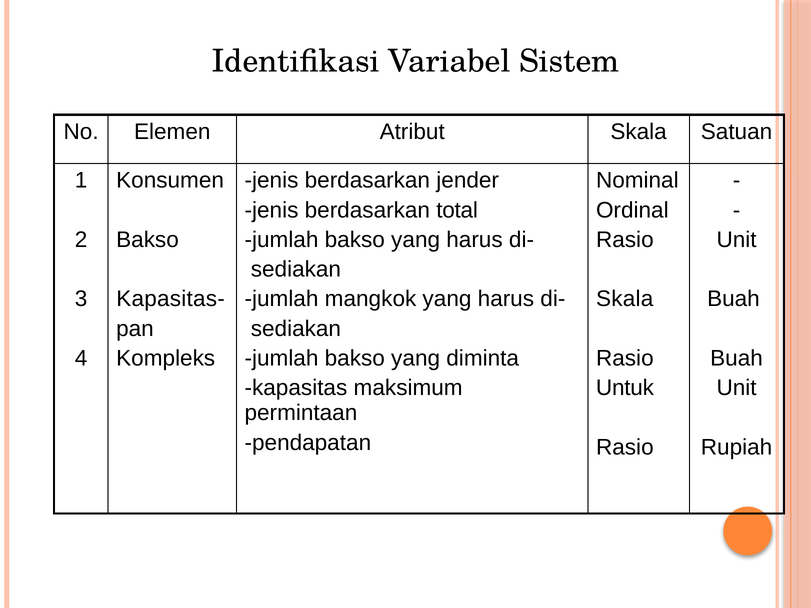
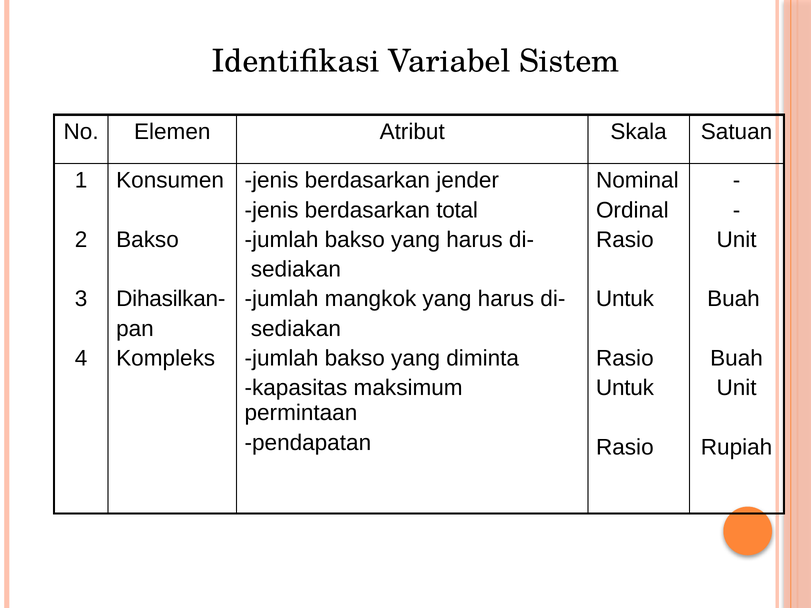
Kapasitas-: Kapasitas- -> Dihasilkan-
Skala at (625, 299): Skala -> Untuk
